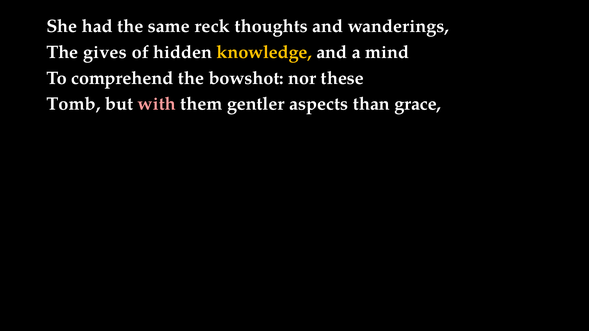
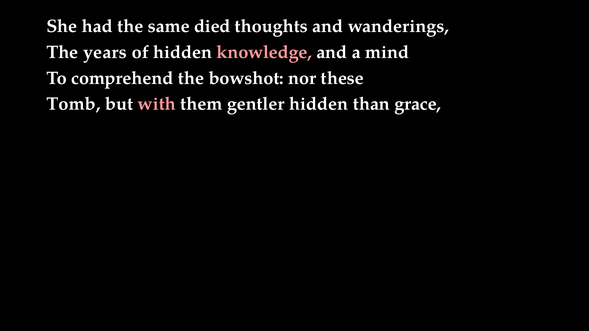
reck: reck -> died
gives: gives -> years
knowledge colour: yellow -> pink
gentler aspects: aspects -> hidden
